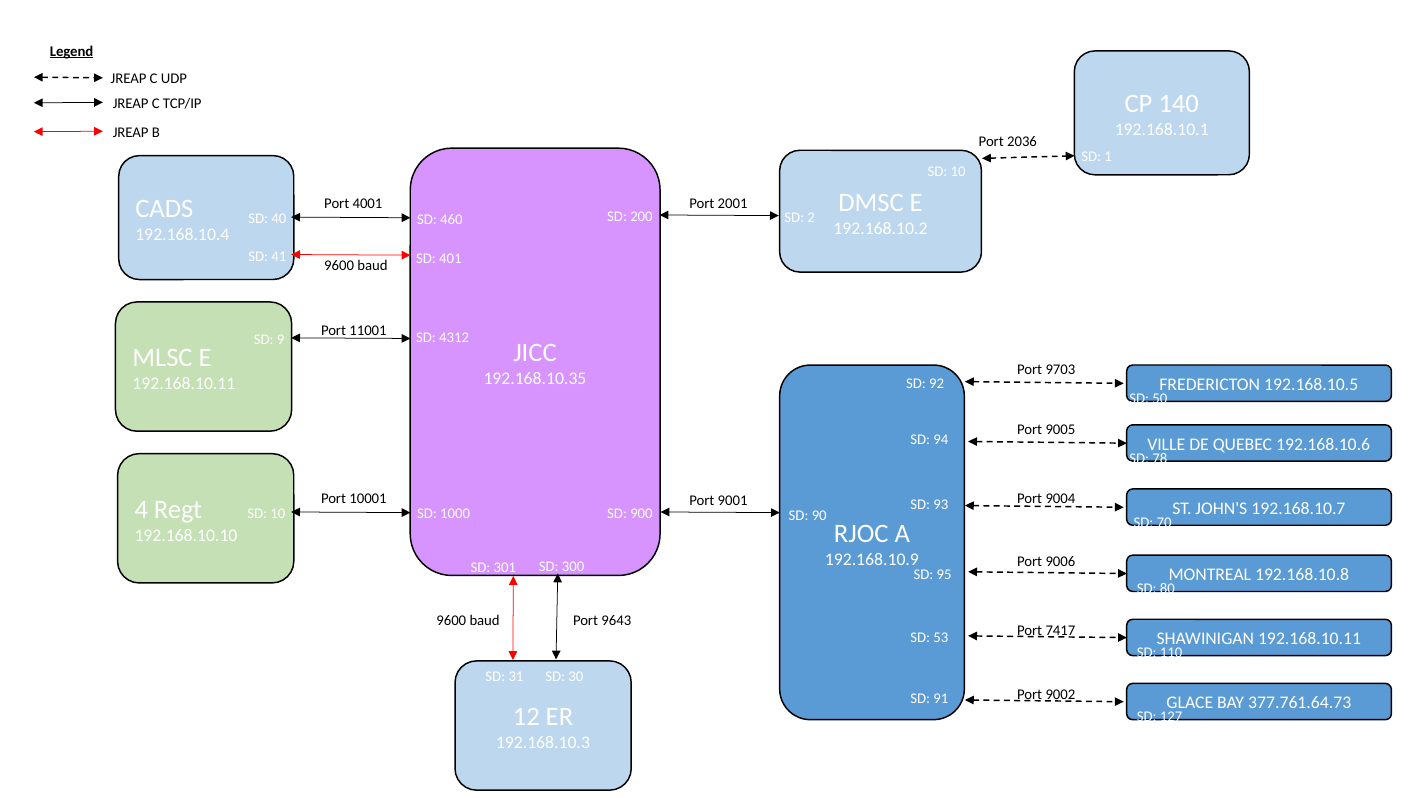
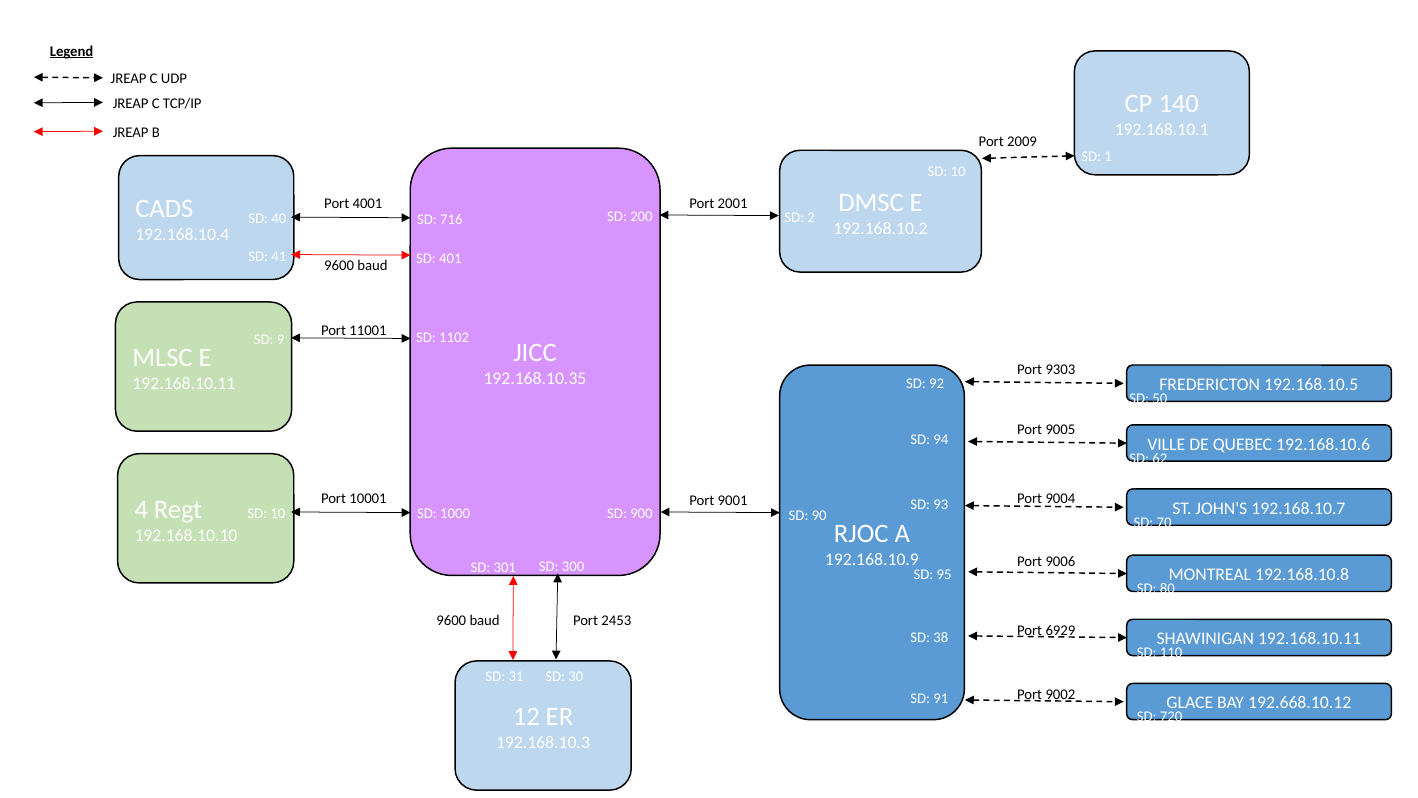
2036: 2036 -> 2009
460: 460 -> 716
4312: 4312 -> 1102
9703: 9703 -> 9303
78: 78 -> 62
9643: 9643 -> 2453
7417: 7417 -> 6929
53: 53 -> 38
377.761.64.73: 377.761.64.73 -> 192.668.10.12
127: 127 -> 720
